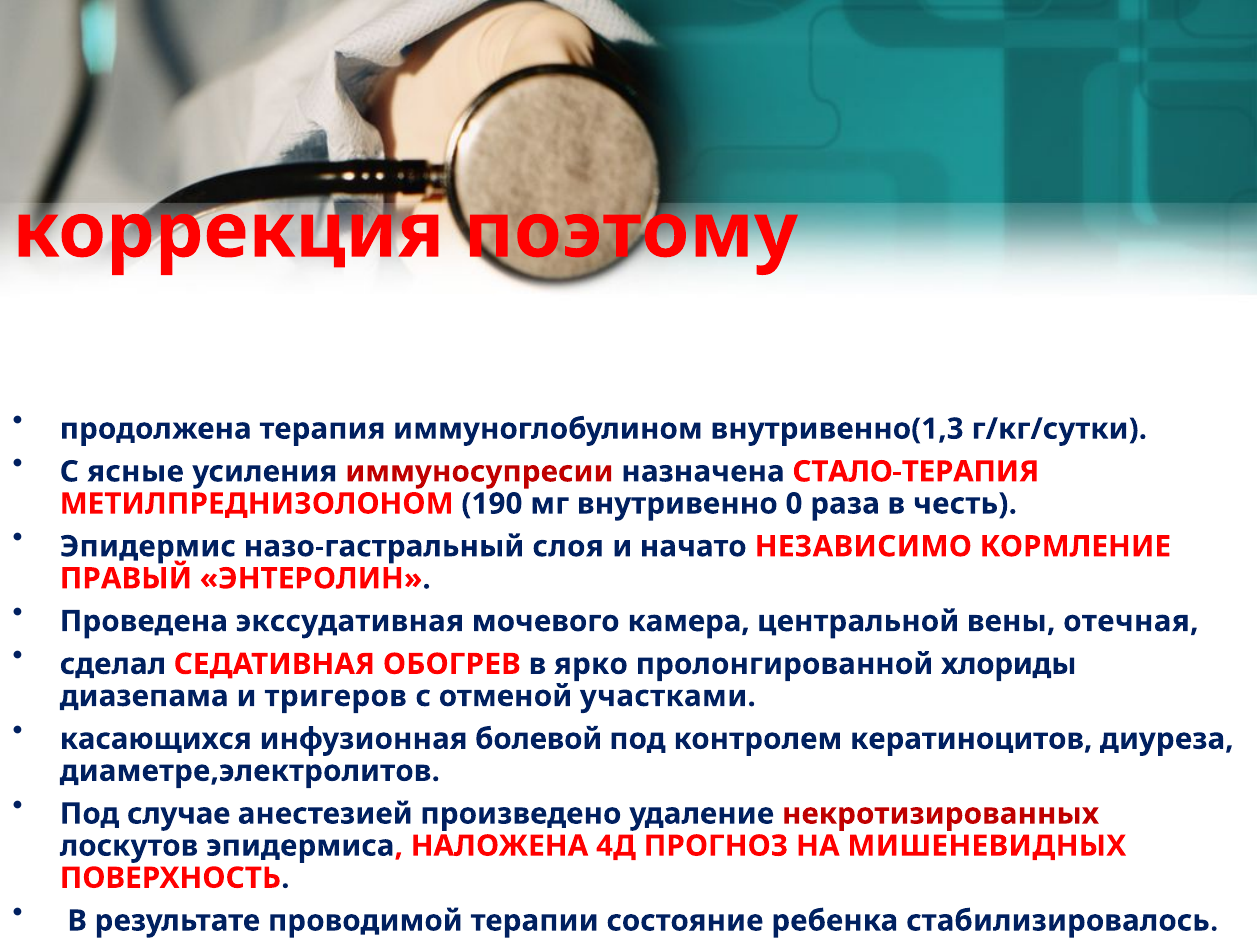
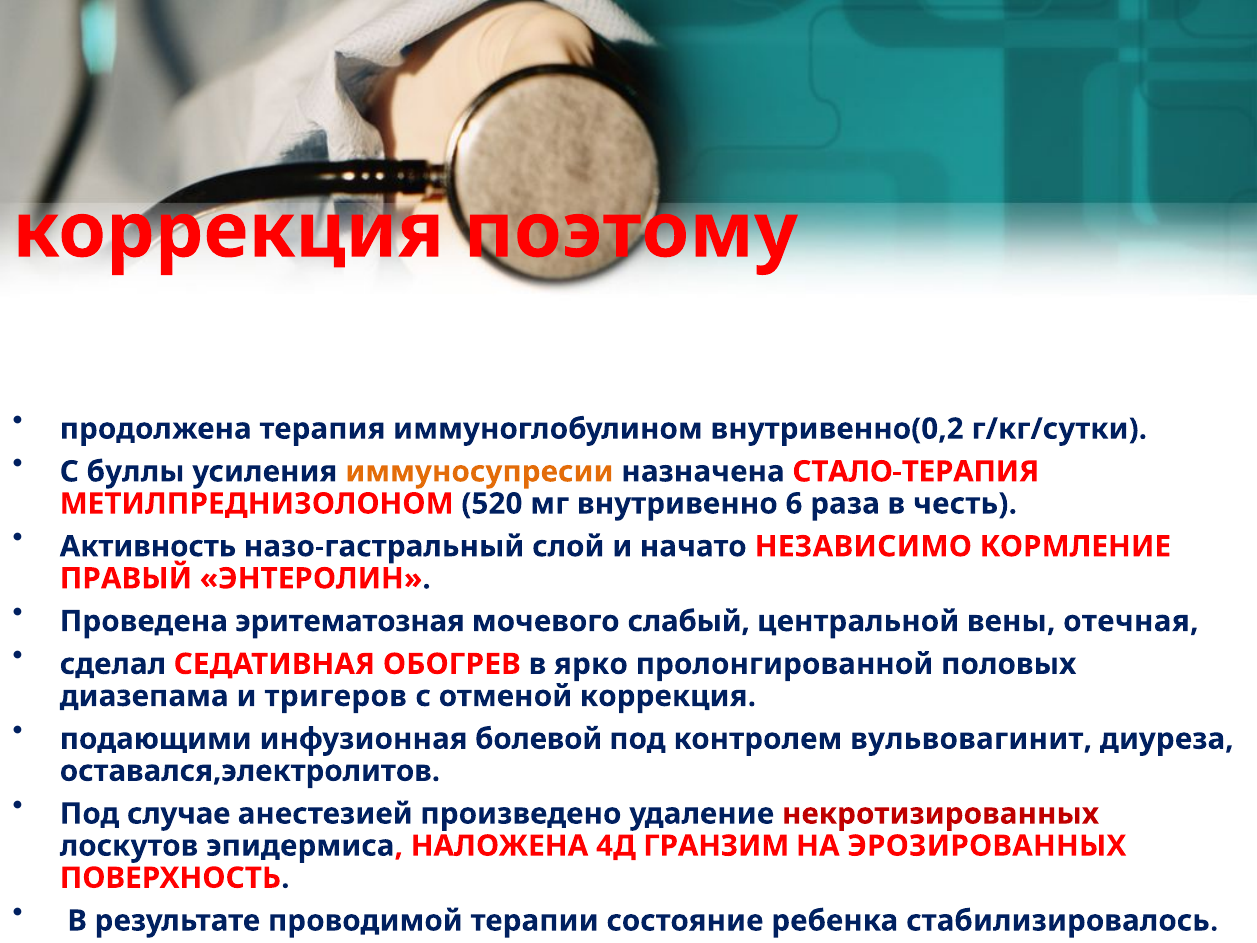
внутривенно(1,3: внутривенно(1,3 -> внутривенно(0,2
ясные: ясные -> буллы
иммуносупресии colour: red -> orange
190: 190 -> 520
0: 0 -> 6
Эпидермис: Эпидермис -> Активность
слоя: слоя -> слой
экссудативная: экссудативная -> эритематозная
камера: камера -> слабый
хлориды: хлориды -> половых
отменой участками: участками -> коррекция
касающихся: касающихся -> подающими
кератиноцитов: кератиноцитов -> вульвовагинит
диаметре,электролитов: диаметре,электролитов -> оставался,электролитов
ПРОГНОЗ: ПРОГНОЗ -> ГРАНЗИМ
МИШЕНЕВИДНЫХ: МИШЕНЕВИДНЫХ -> ЭРОЗИРОВАННЫХ
